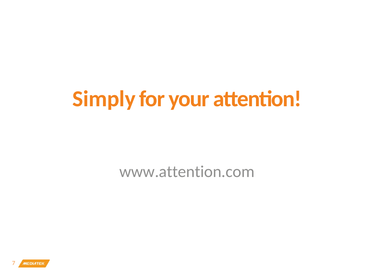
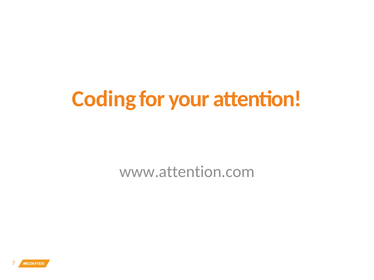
Simply: Simply -> Coding
